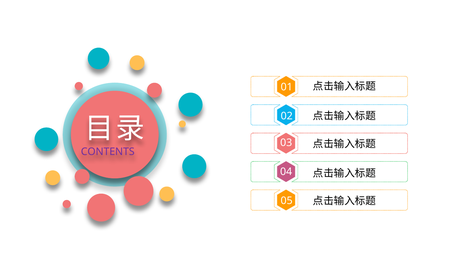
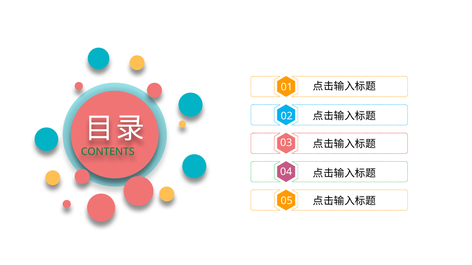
CONTENTS colour: purple -> green
